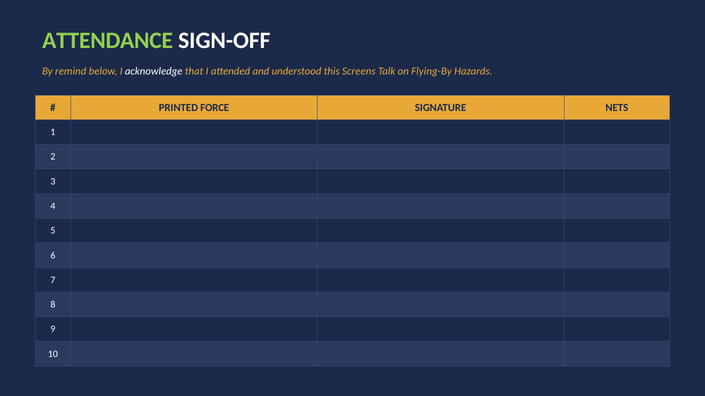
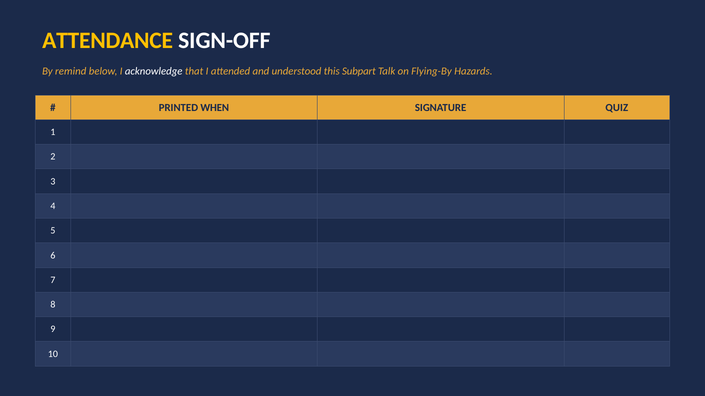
ATTENDANCE colour: light green -> yellow
Screens: Screens -> Subpart
FORCE: FORCE -> WHEN
NETS: NETS -> QUIZ
